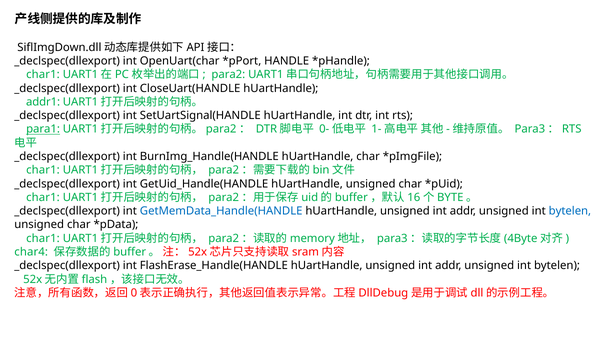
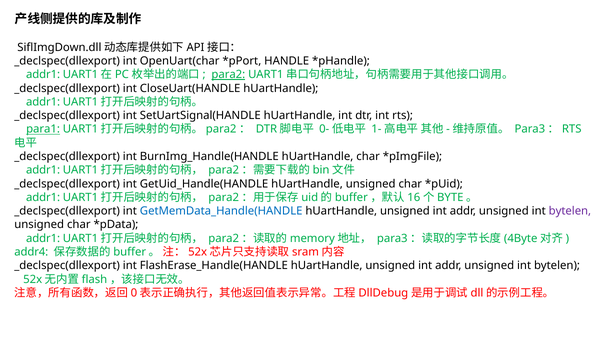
char1 at (43, 75): char1 -> addr1
para2 underline: none -> present
char1 at (43, 170): char1 -> addr1
char1 at (43, 197): char1 -> addr1
bytelen at (570, 211) colour: blue -> purple
char1 at (43, 238): char1 -> addr1
char4: char4 -> addr4
